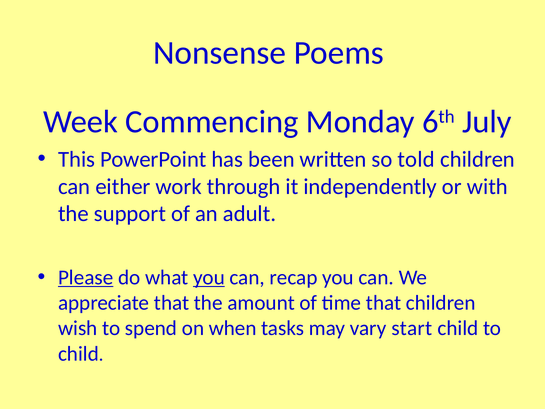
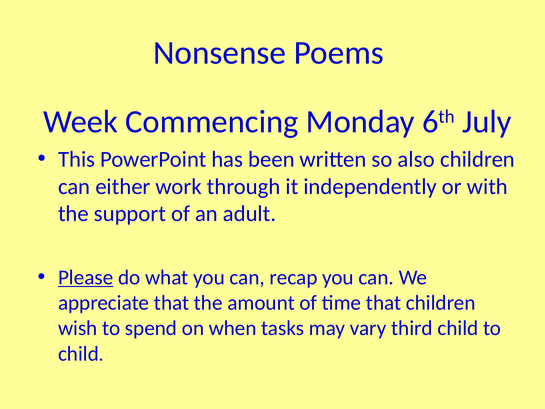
told: told -> also
you at (209, 277) underline: present -> none
start: start -> third
